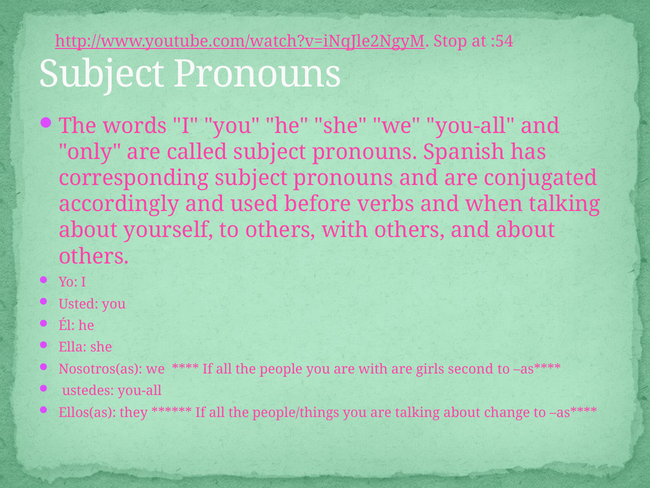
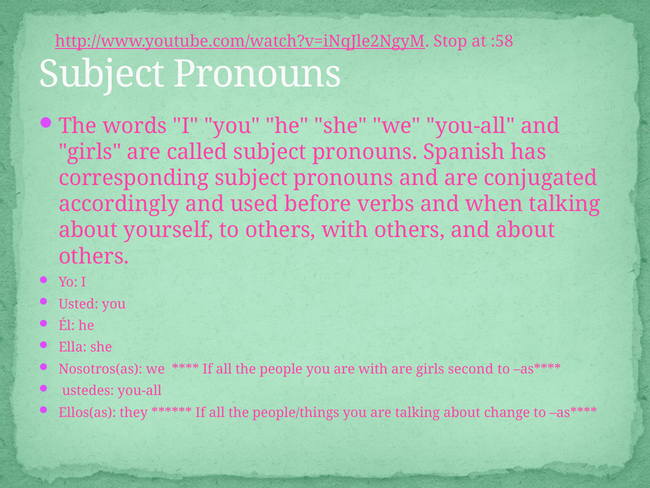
:54: :54 -> :58
only at (90, 152): only -> girls
